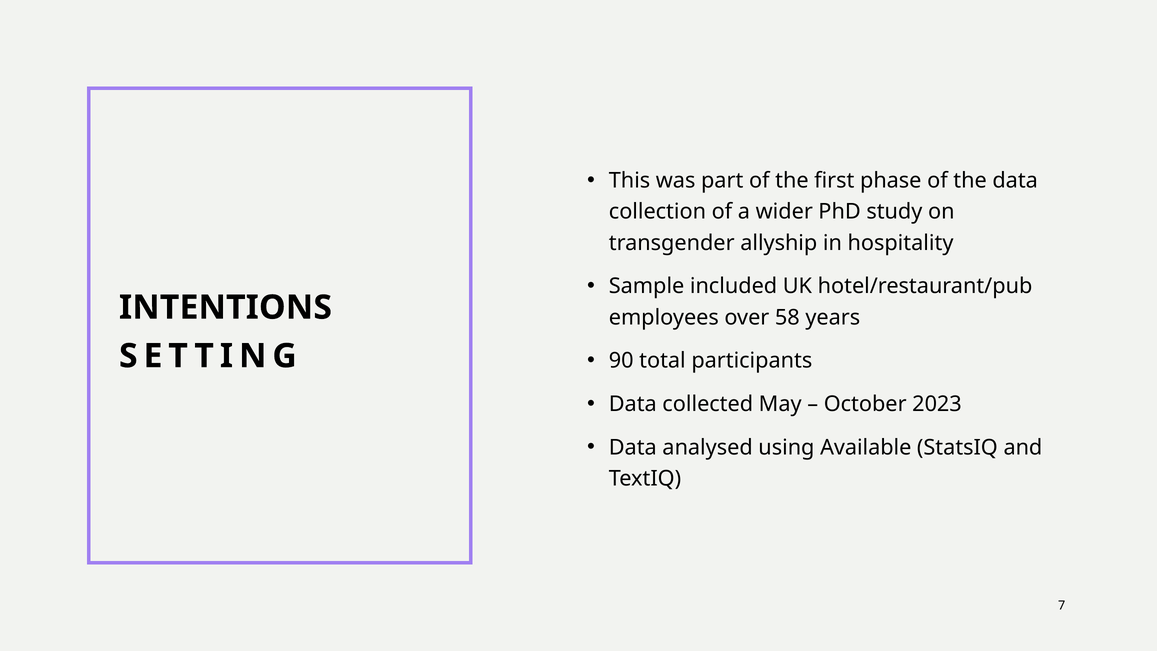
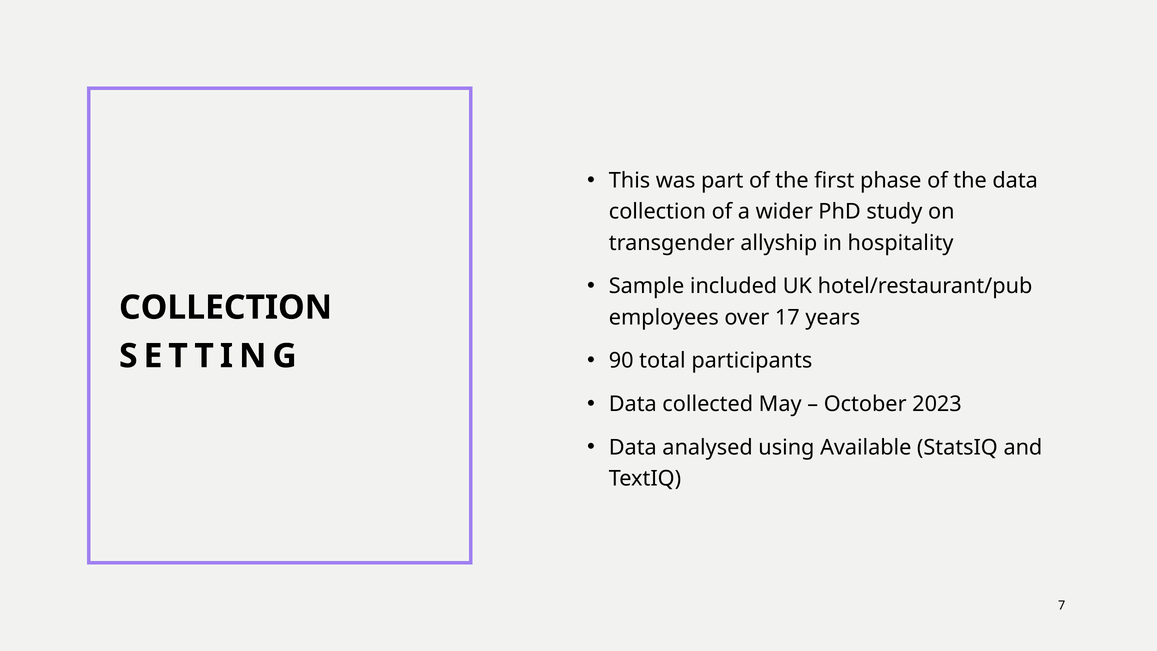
INTENTIONS at (225, 307): INTENTIONS -> COLLECTION
58: 58 -> 17
